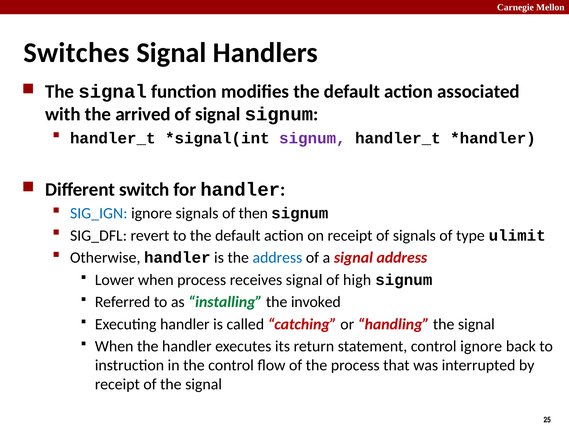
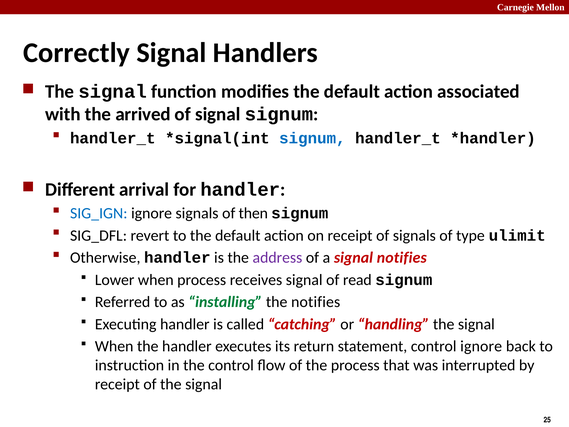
Switches: Switches -> Correctly
signum at (312, 138) colour: purple -> blue
switch: switch -> arrival
address at (277, 258) colour: blue -> purple
signal address: address -> notifies
high: high -> read
the invoked: invoked -> notifies
